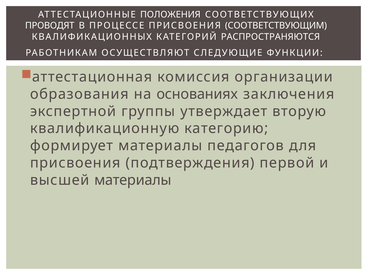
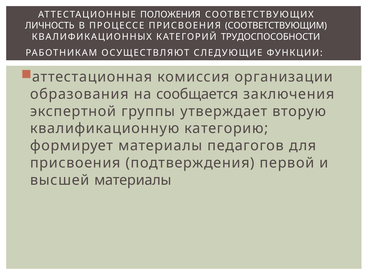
ПРОВОДЯТ: ПРОВОДЯТ -> ЛИЧНОСТЬ
РАСПРОСТРАНЯЮТСЯ: РАСПРОСТРАНЯЮТСЯ -> ТРУДОСПОСОБНОСТИ
основаниях: основаниях -> сообщается
